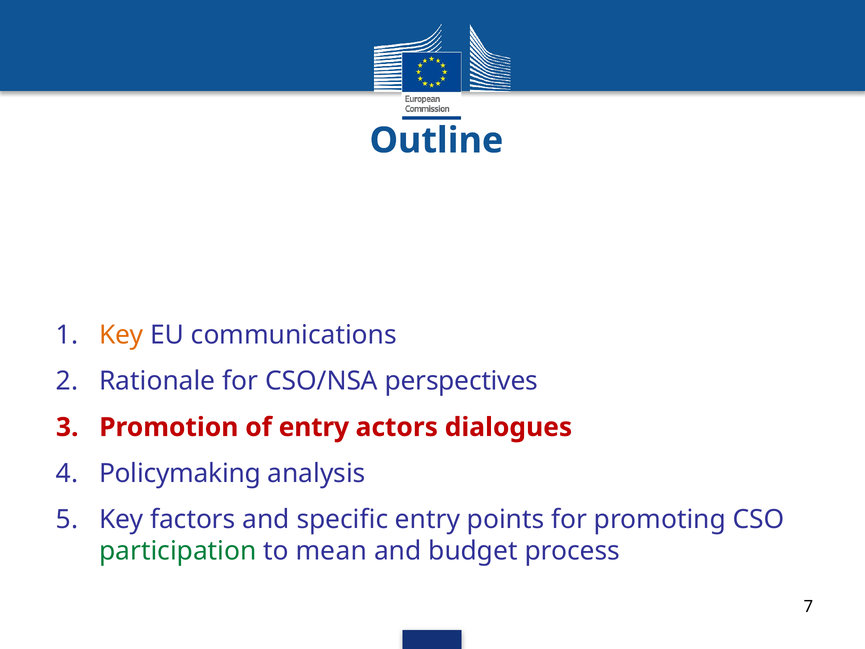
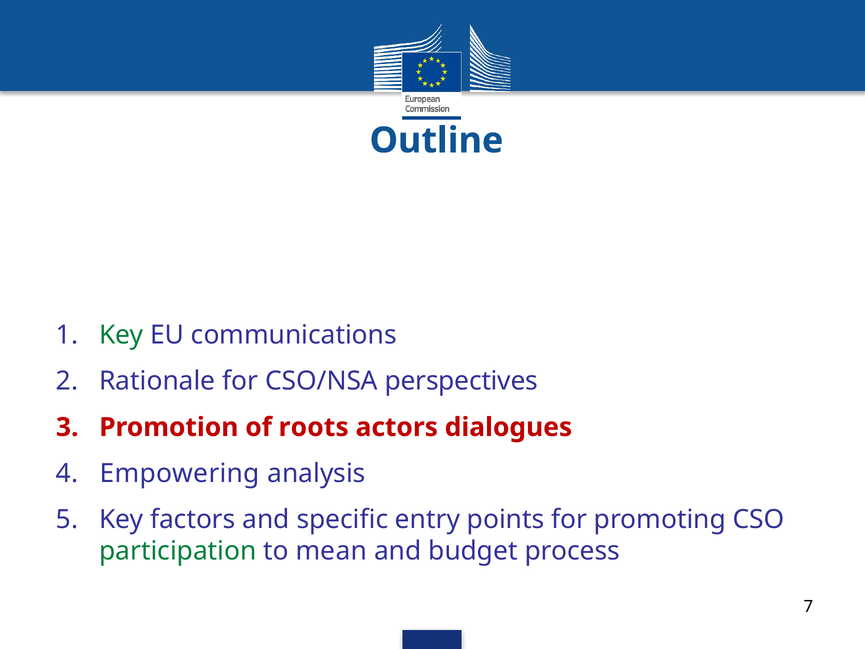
Key at (121, 335) colour: orange -> green
of entry: entry -> roots
Policymaking: Policymaking -> Empowering
